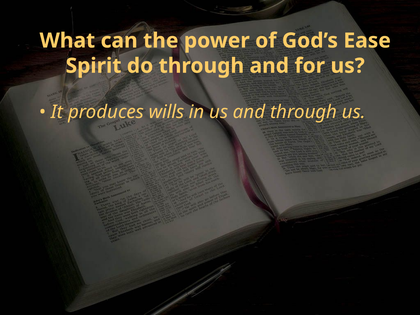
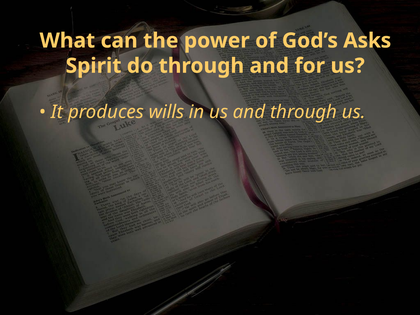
Ease: Ease -> Asks
